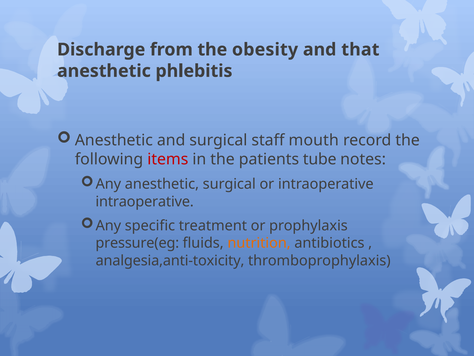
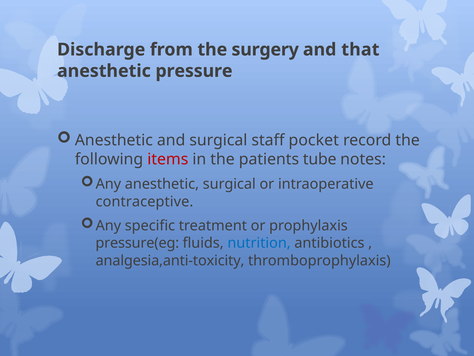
obesity: obesity -> surgery
phlebitis: phlebitis -> pressure
mouth: mouth -> pocket
intraoperative at (145, 201): intraoperative -> contraceptive
nutrition colour: orange -> blue
